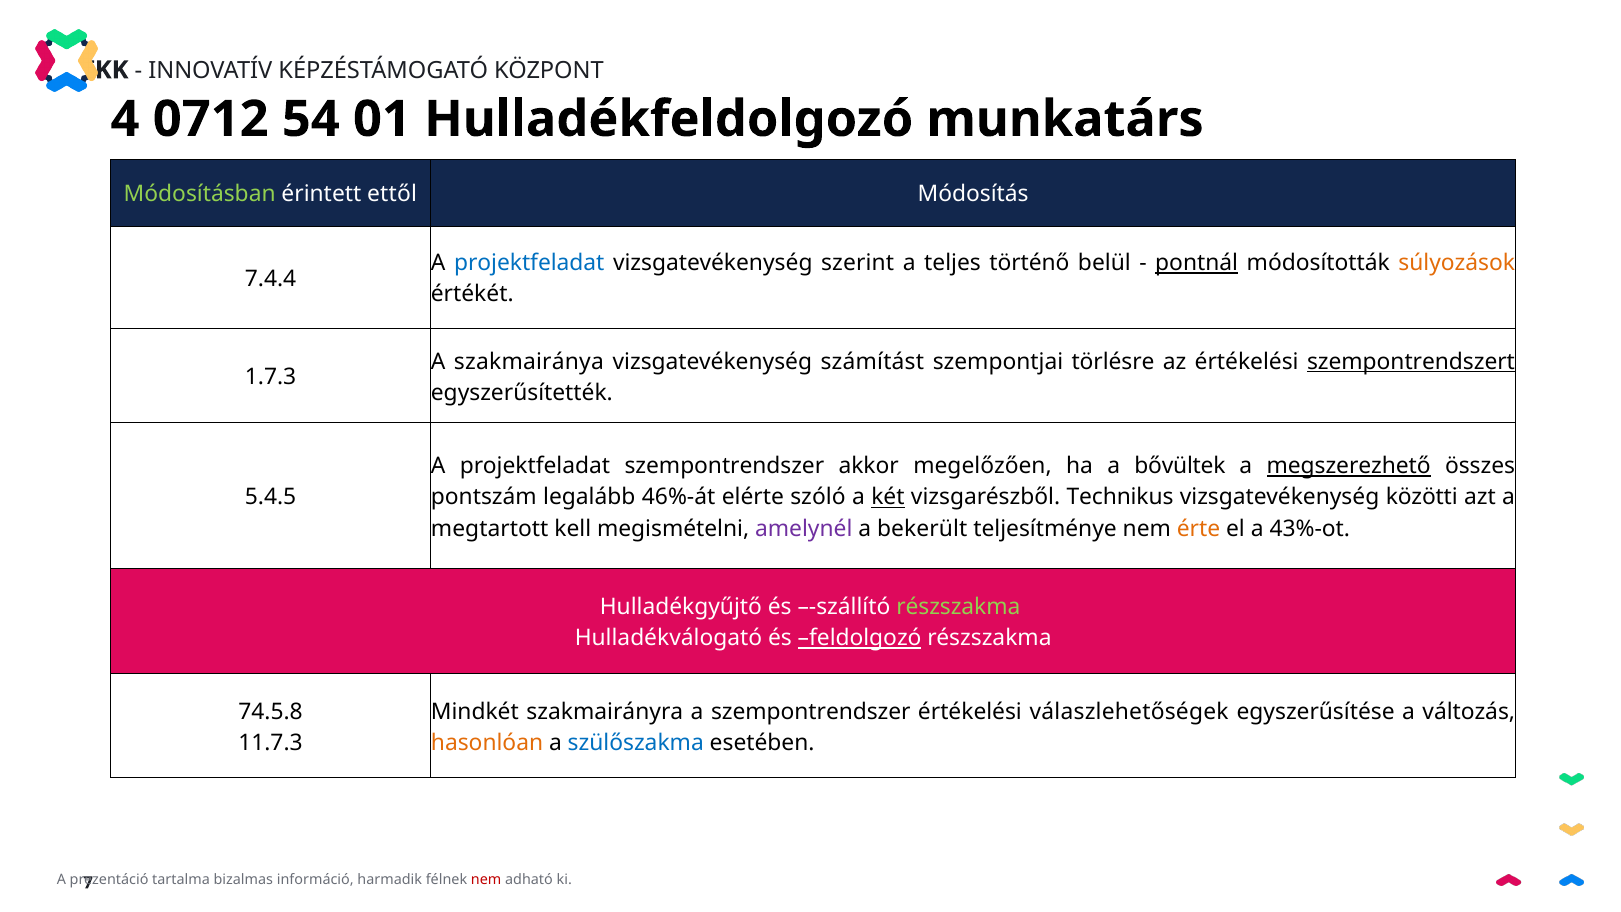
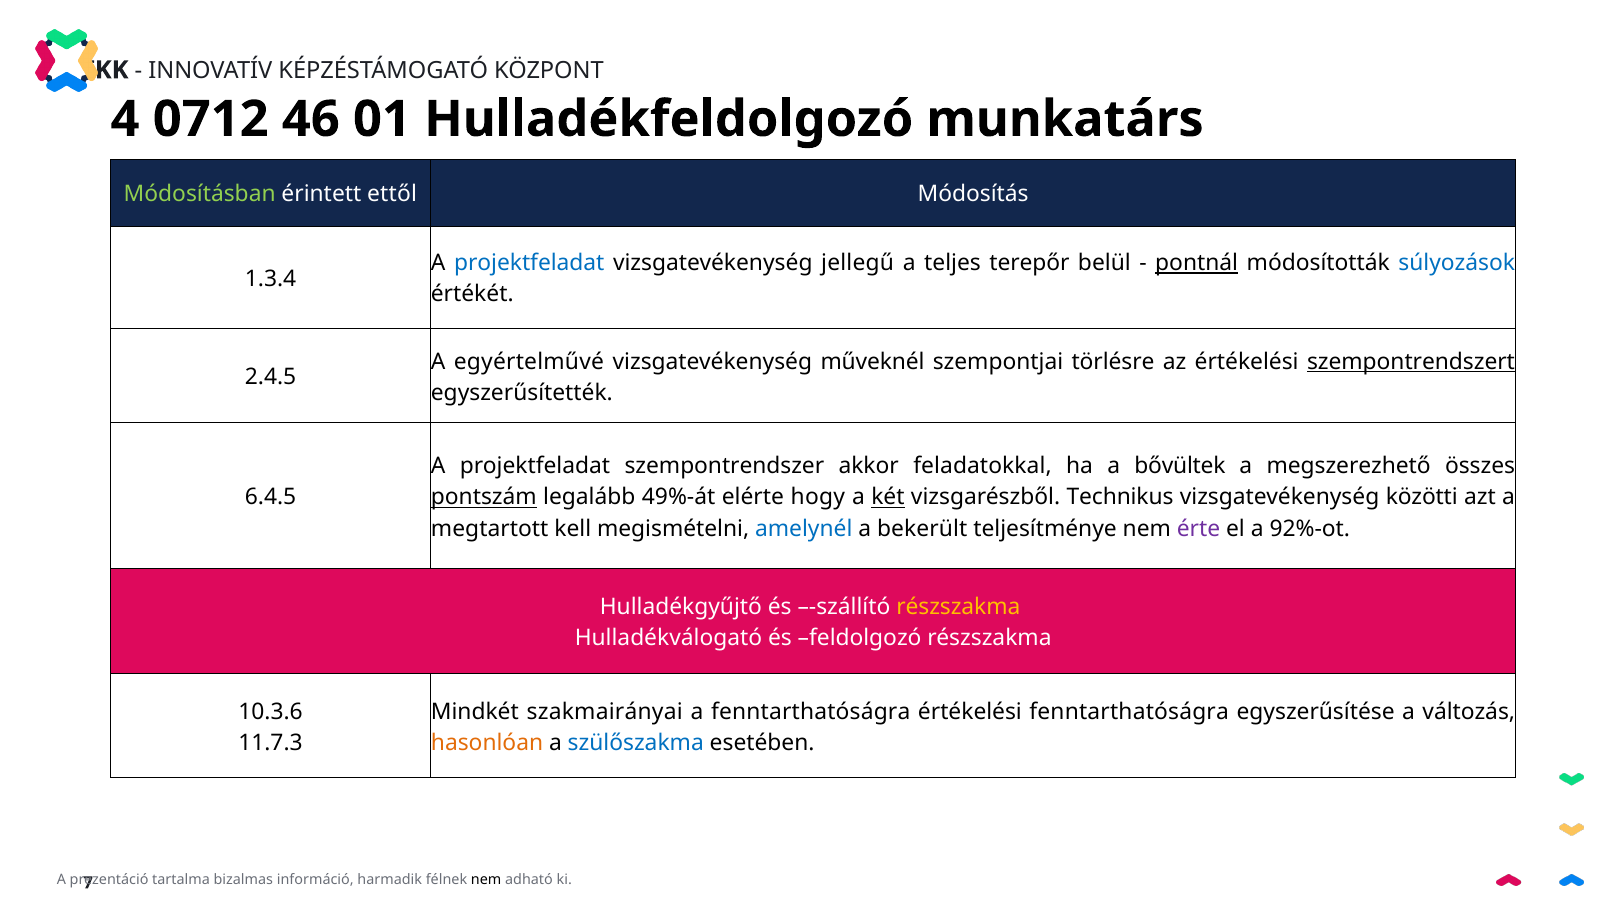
54: 54 -> 46
szerint: szerint -> jellegű
történő: történő -> terepőr
súlyozások colour: orange -> blue
7.4.4: 7.4.4 -> 1.3.4
szakmairánya: szakmairánya -> egyértelművé
számítást: számítást -> műveknél
1.7.3: 1.7.3 -> 2.4.5
megelőzően: megelőzően -> feladatokkal
megszerezhető underline: present -> none
5.4.5: 5.4.5 -> 6.4.5
pontszám underline: none -> present
46%-át: 46%-át -> 49%-át
szóló: szóló -> hogy
amelynél colour: purple -> blue
érte colour: orange -> purple
43%-ot: 43%-ot -> 92%-ot
részszakma at (958, 607) colour: light green -> yellow
feldolgozó underline: present -> none
74.5.8: 74.5.8 -> 10.3.6
szakmairányra: szakmairányra -> szakmairányai
a szempontrendszer: szempontrendszer -> fenntarthatóságra
értékelési válaszlehetőségek: válaszlehetőségek -> fenntarthatóságra
nem at (486, 880) colour: red -> black
